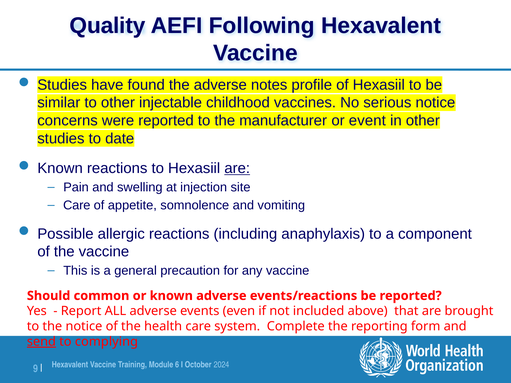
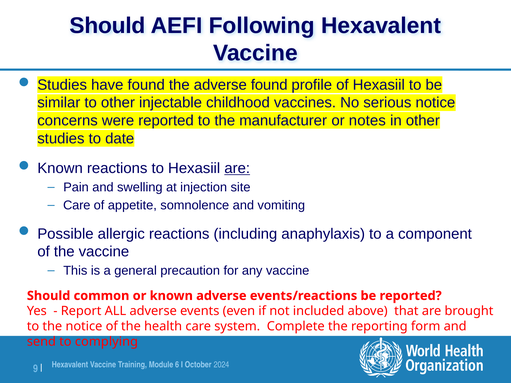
Quality at (107, 26): Quality -> Should
adverse notes: notes -> found
event: event -> notes
send underline: present -> none
